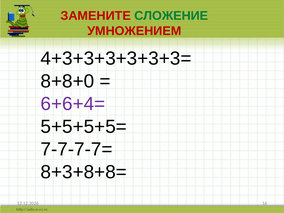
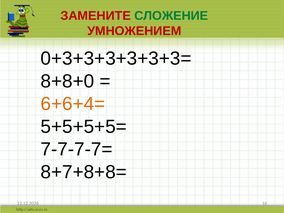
4+3+3+3+3+3+3=: 4+3+3+3+3+3+3= -> 0+3+3+3+3+3+3=
6+6+4= colour: purple -> orange
8+3+8+8=: 8+3+8+8= -> 8+7+8+8=
